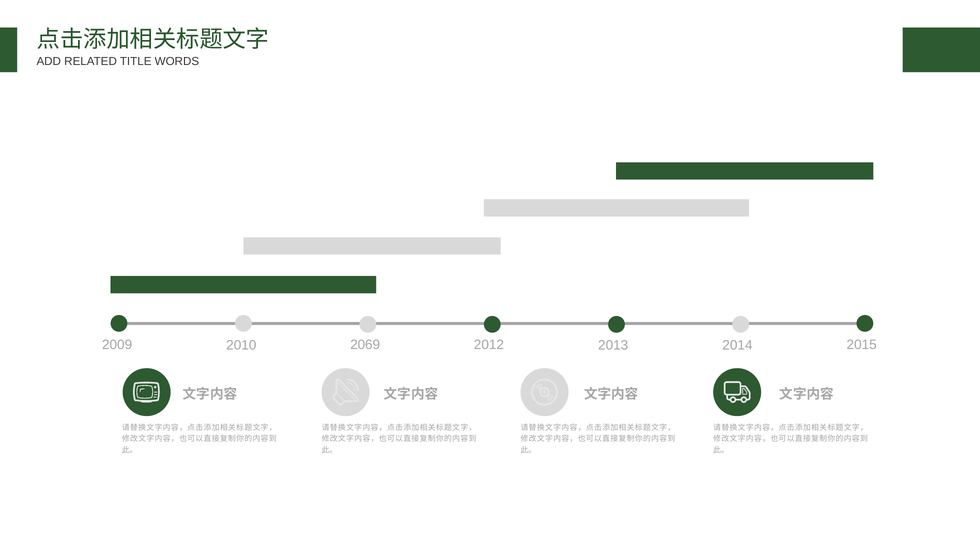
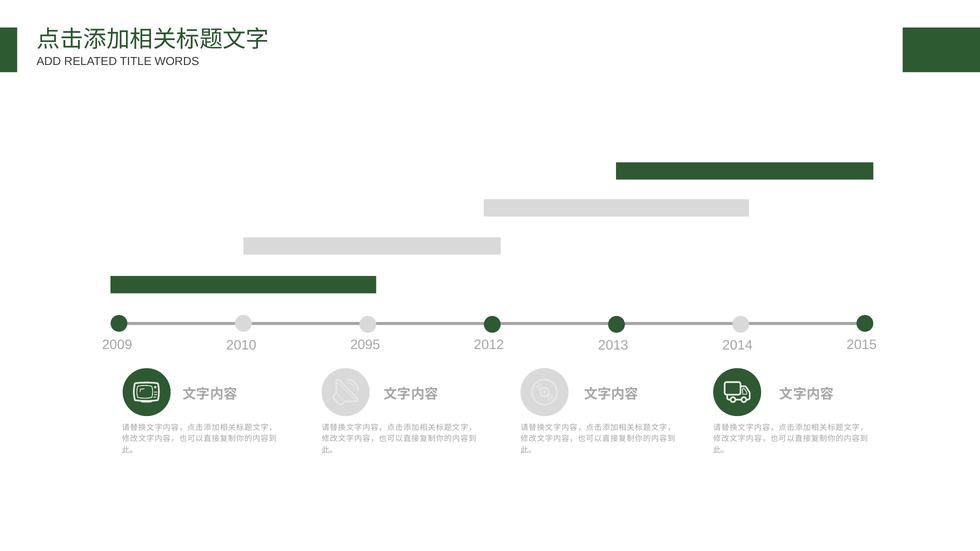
2069: 2069 -> 2095
